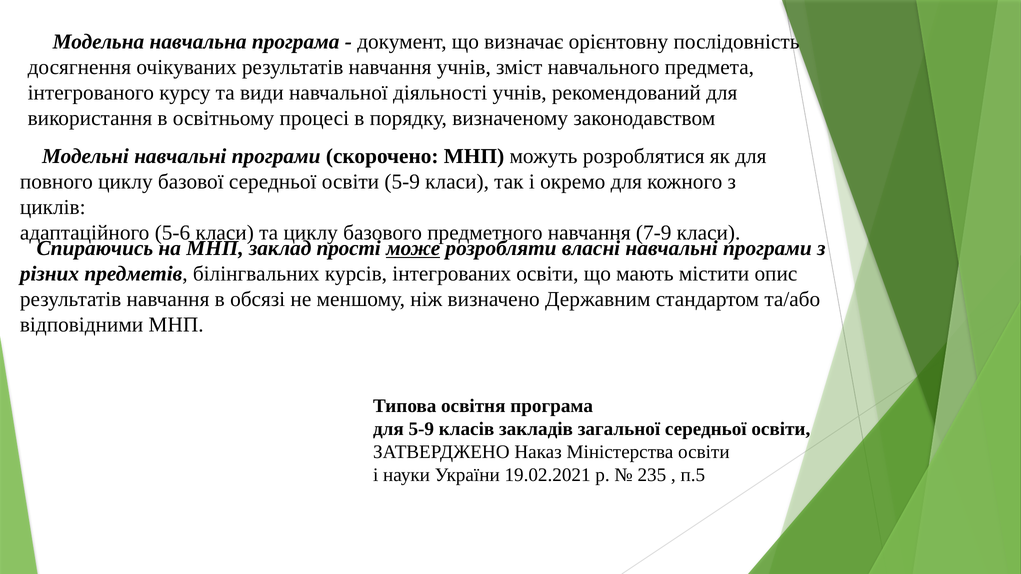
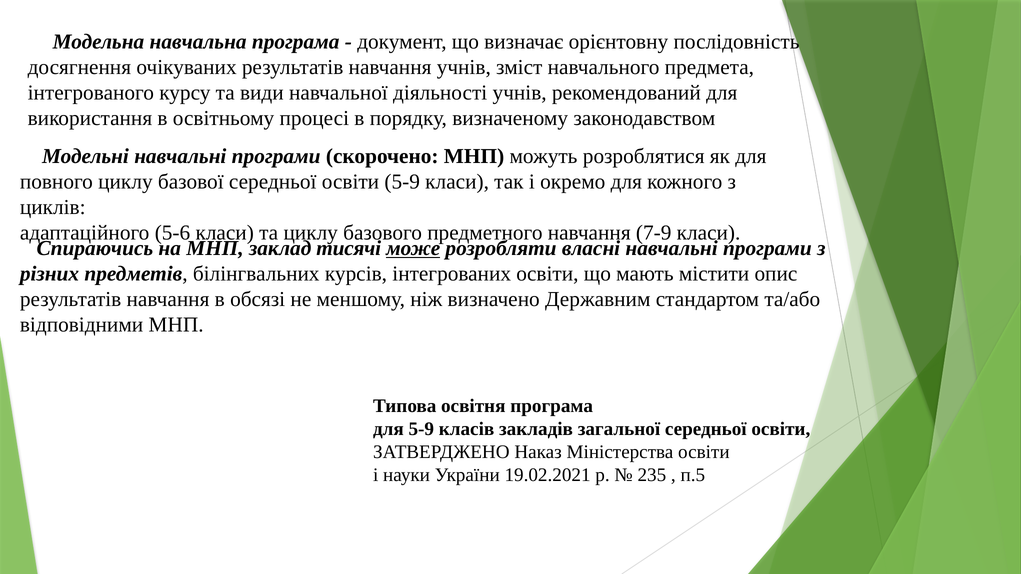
прості: прості -> тисячі
